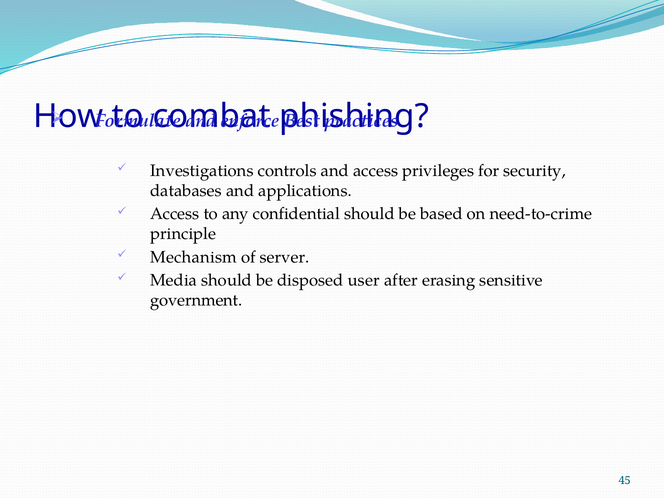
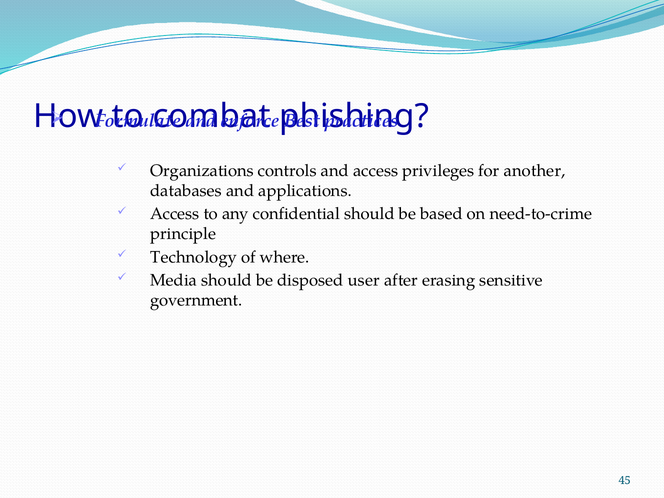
Investigations: Investigations -> Organizations
security: security -> another
Mechanism: Mechanism -> Technology
server: server -> where
